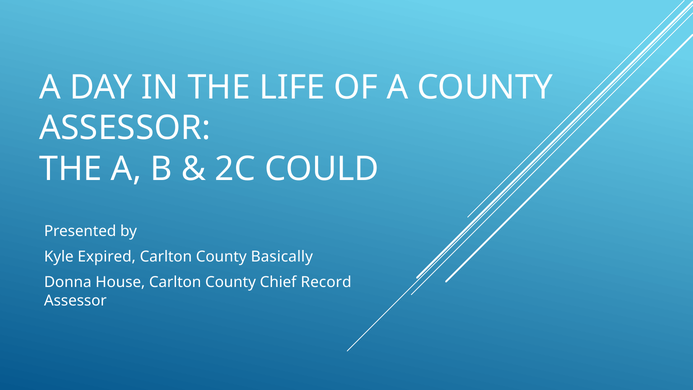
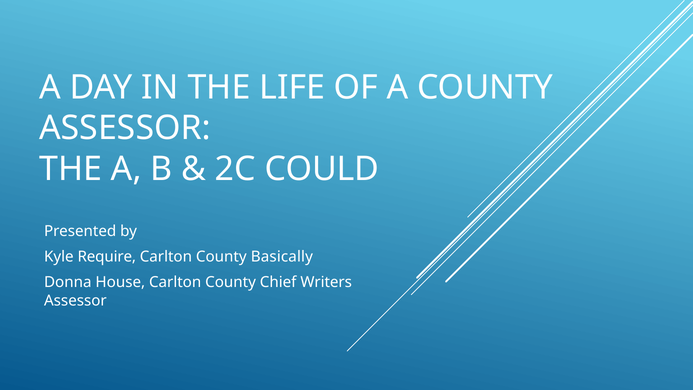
Expired: Expired -> Require
Record: Record -> Writers
